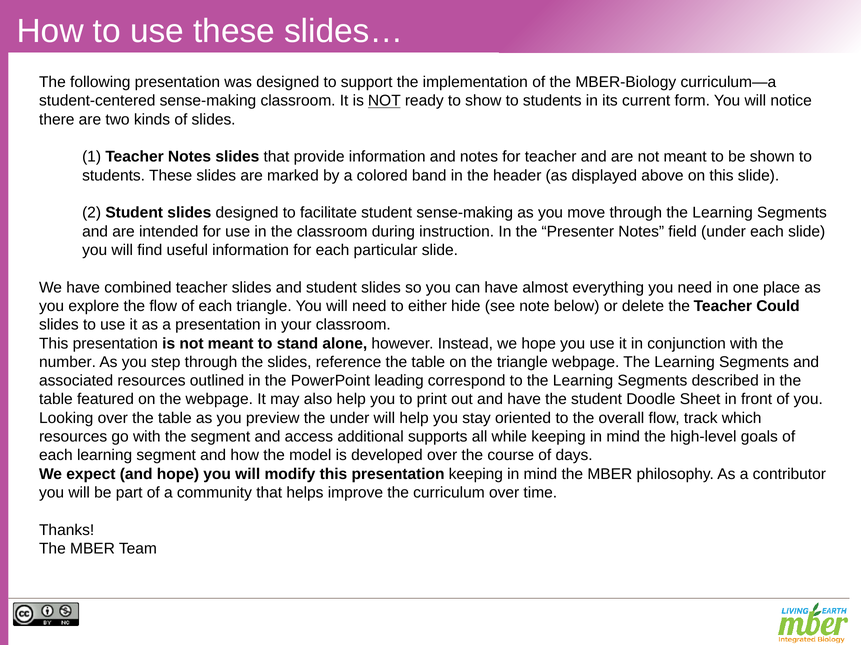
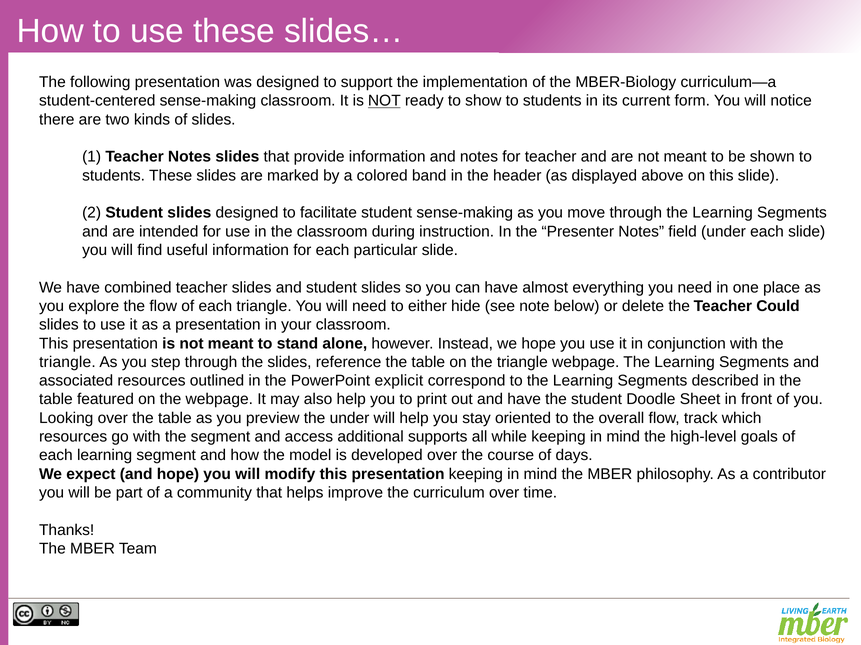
number at (68, 362): number -> triangle
leading: leading -> explicit
